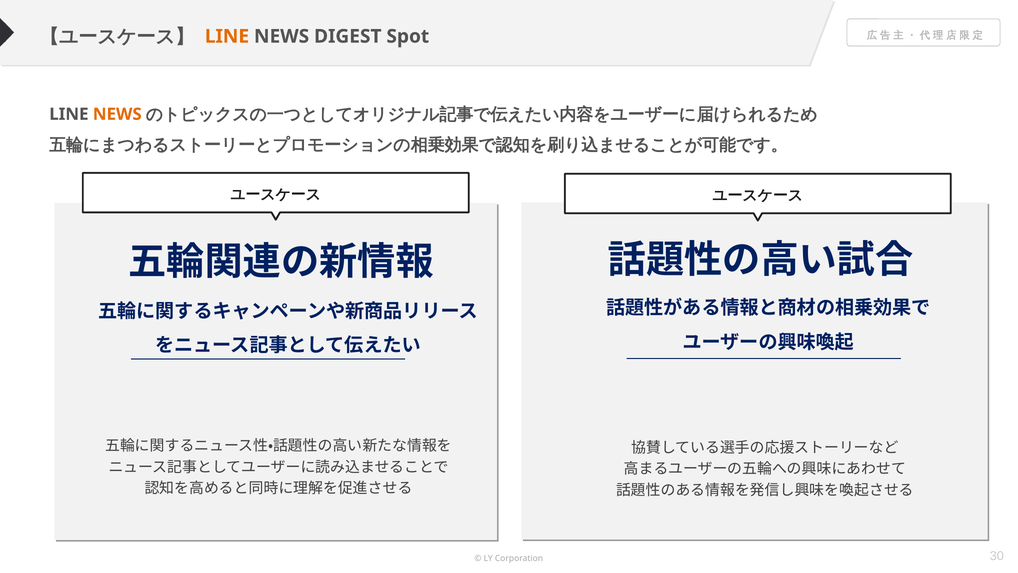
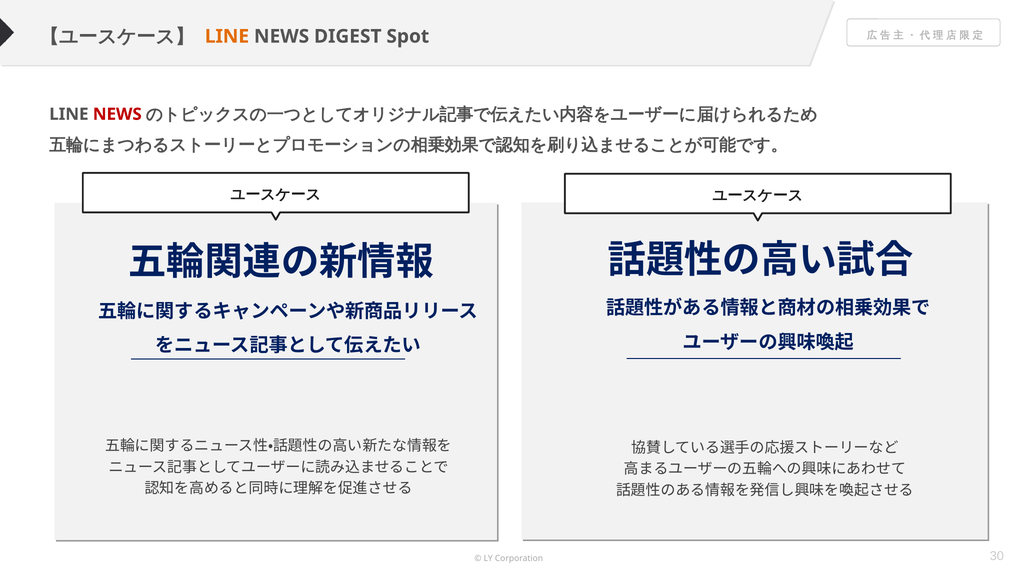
NEWS at (117, 114) colour: orange -> red
